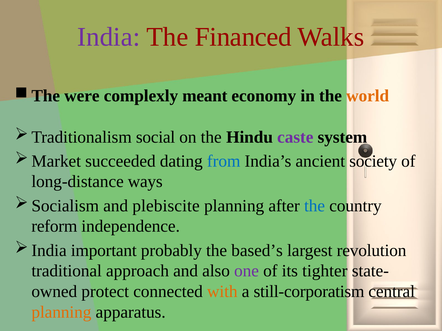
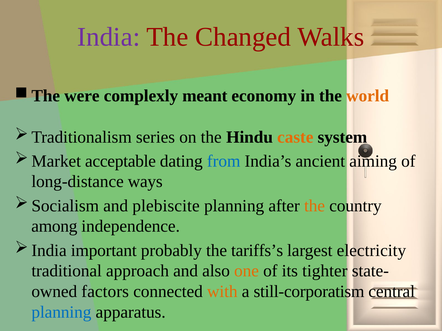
Financed: Financed -> Changed
social: social -> series
caste colour: purple -> orange
succeeded: succeeded -> acceptable
society: society -> aiming
the at (315, 206) colour: blue -> orange
reform: reform -> among
based’s: based’s -> tariffs’s
revolution: revolution -> electricity
one colour: purple -> orange
protect: protect -> factors
planning at (61, 313) colour: orange -> blue
